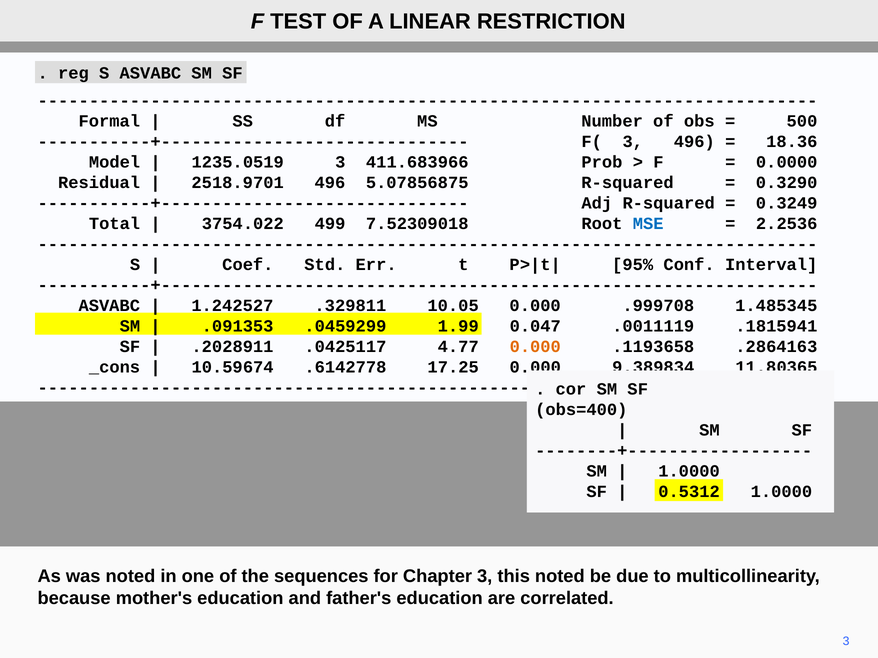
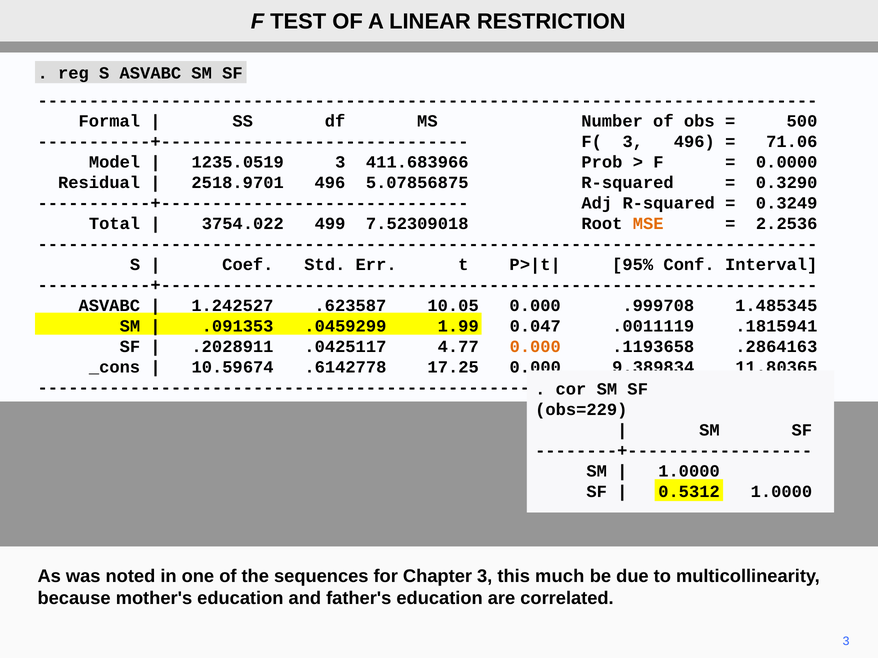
18.36: 18.36 -> 71.06
MSE colour: blue -> orange
.329811: .329811 -> .623587
obs=400: obs=400 -> obs=229
this noted: noted -> much
